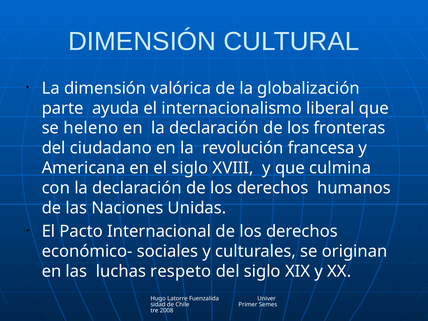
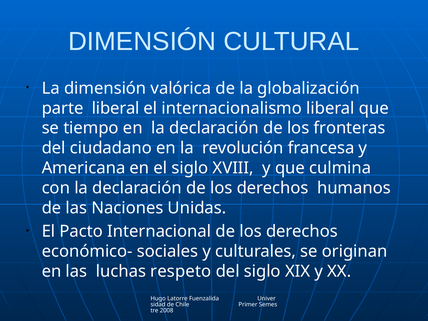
parte ayuda: ayuda -> liberal
heleno: heleno -> tiempo
